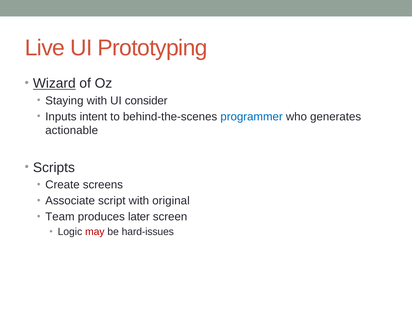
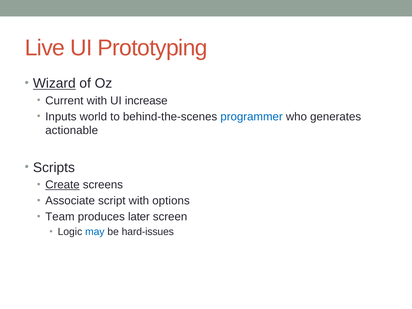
Staying: Staying -> Current
consider: consider -> increase
intent: intent -> world
Create underline: none -> present
original: original -> options
may colour: red -> blue
